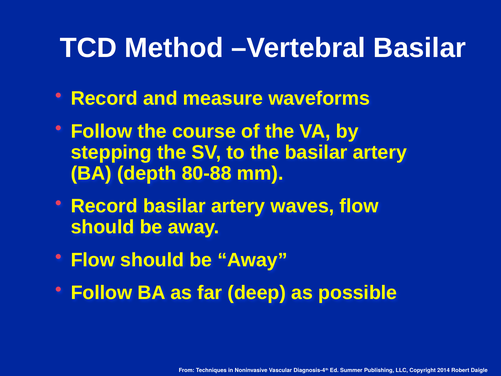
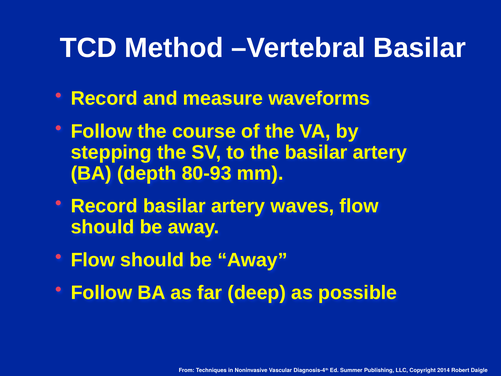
80-88: 80-88 -> 80-93
